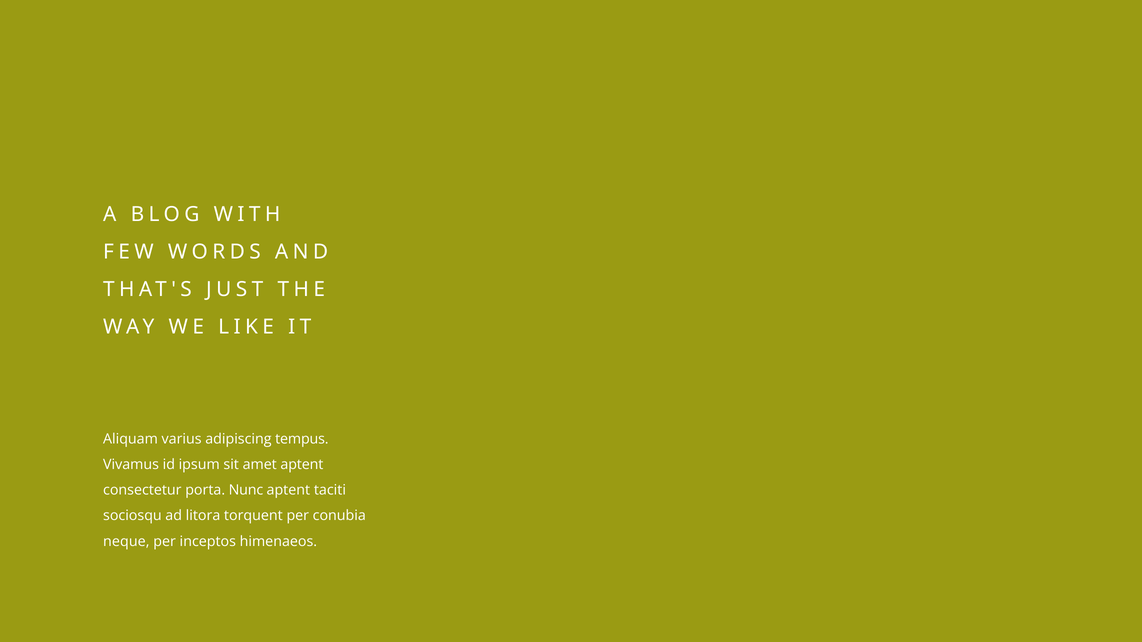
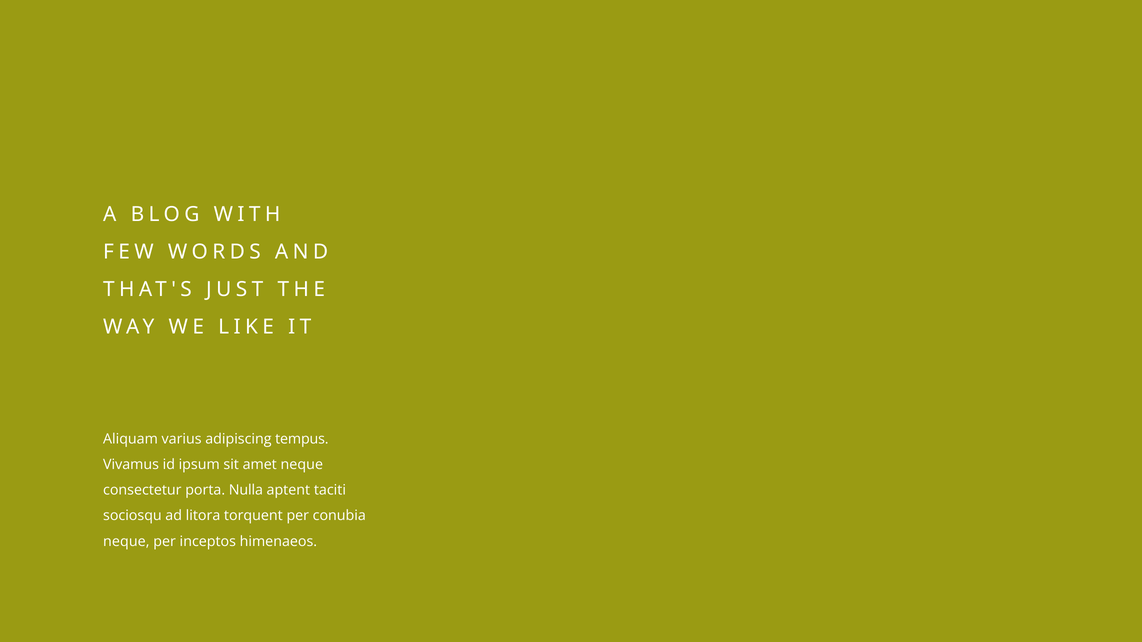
amet aptent: aptent -> neque
Nunc: Nunc -> Nulla
